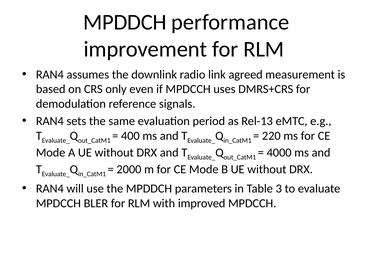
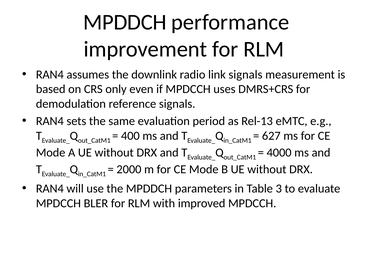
link agreed: agreed -> signals
220: 220 -> 627
